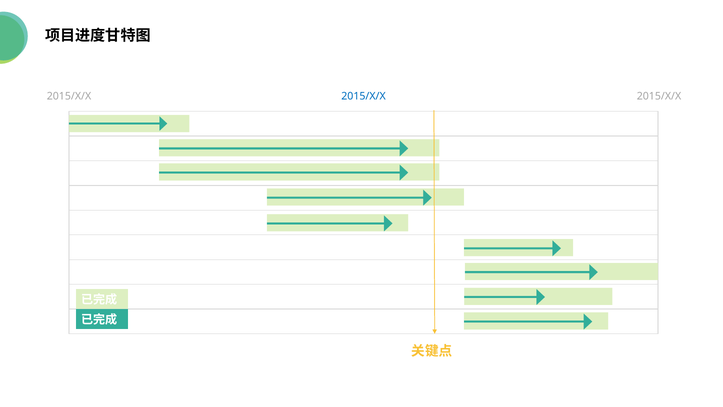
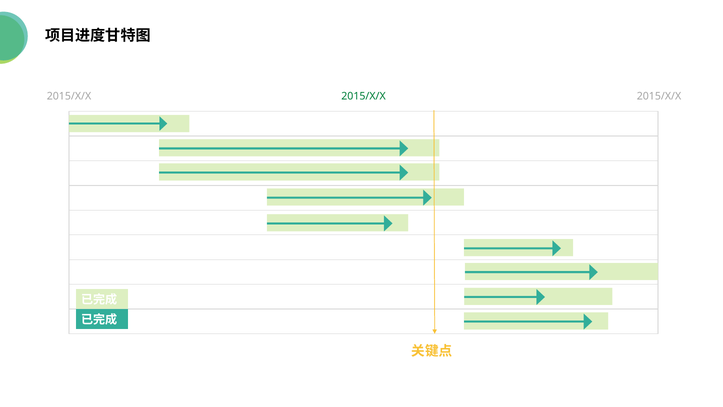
2015/X/X at (364, 96) colour: blue -> green
